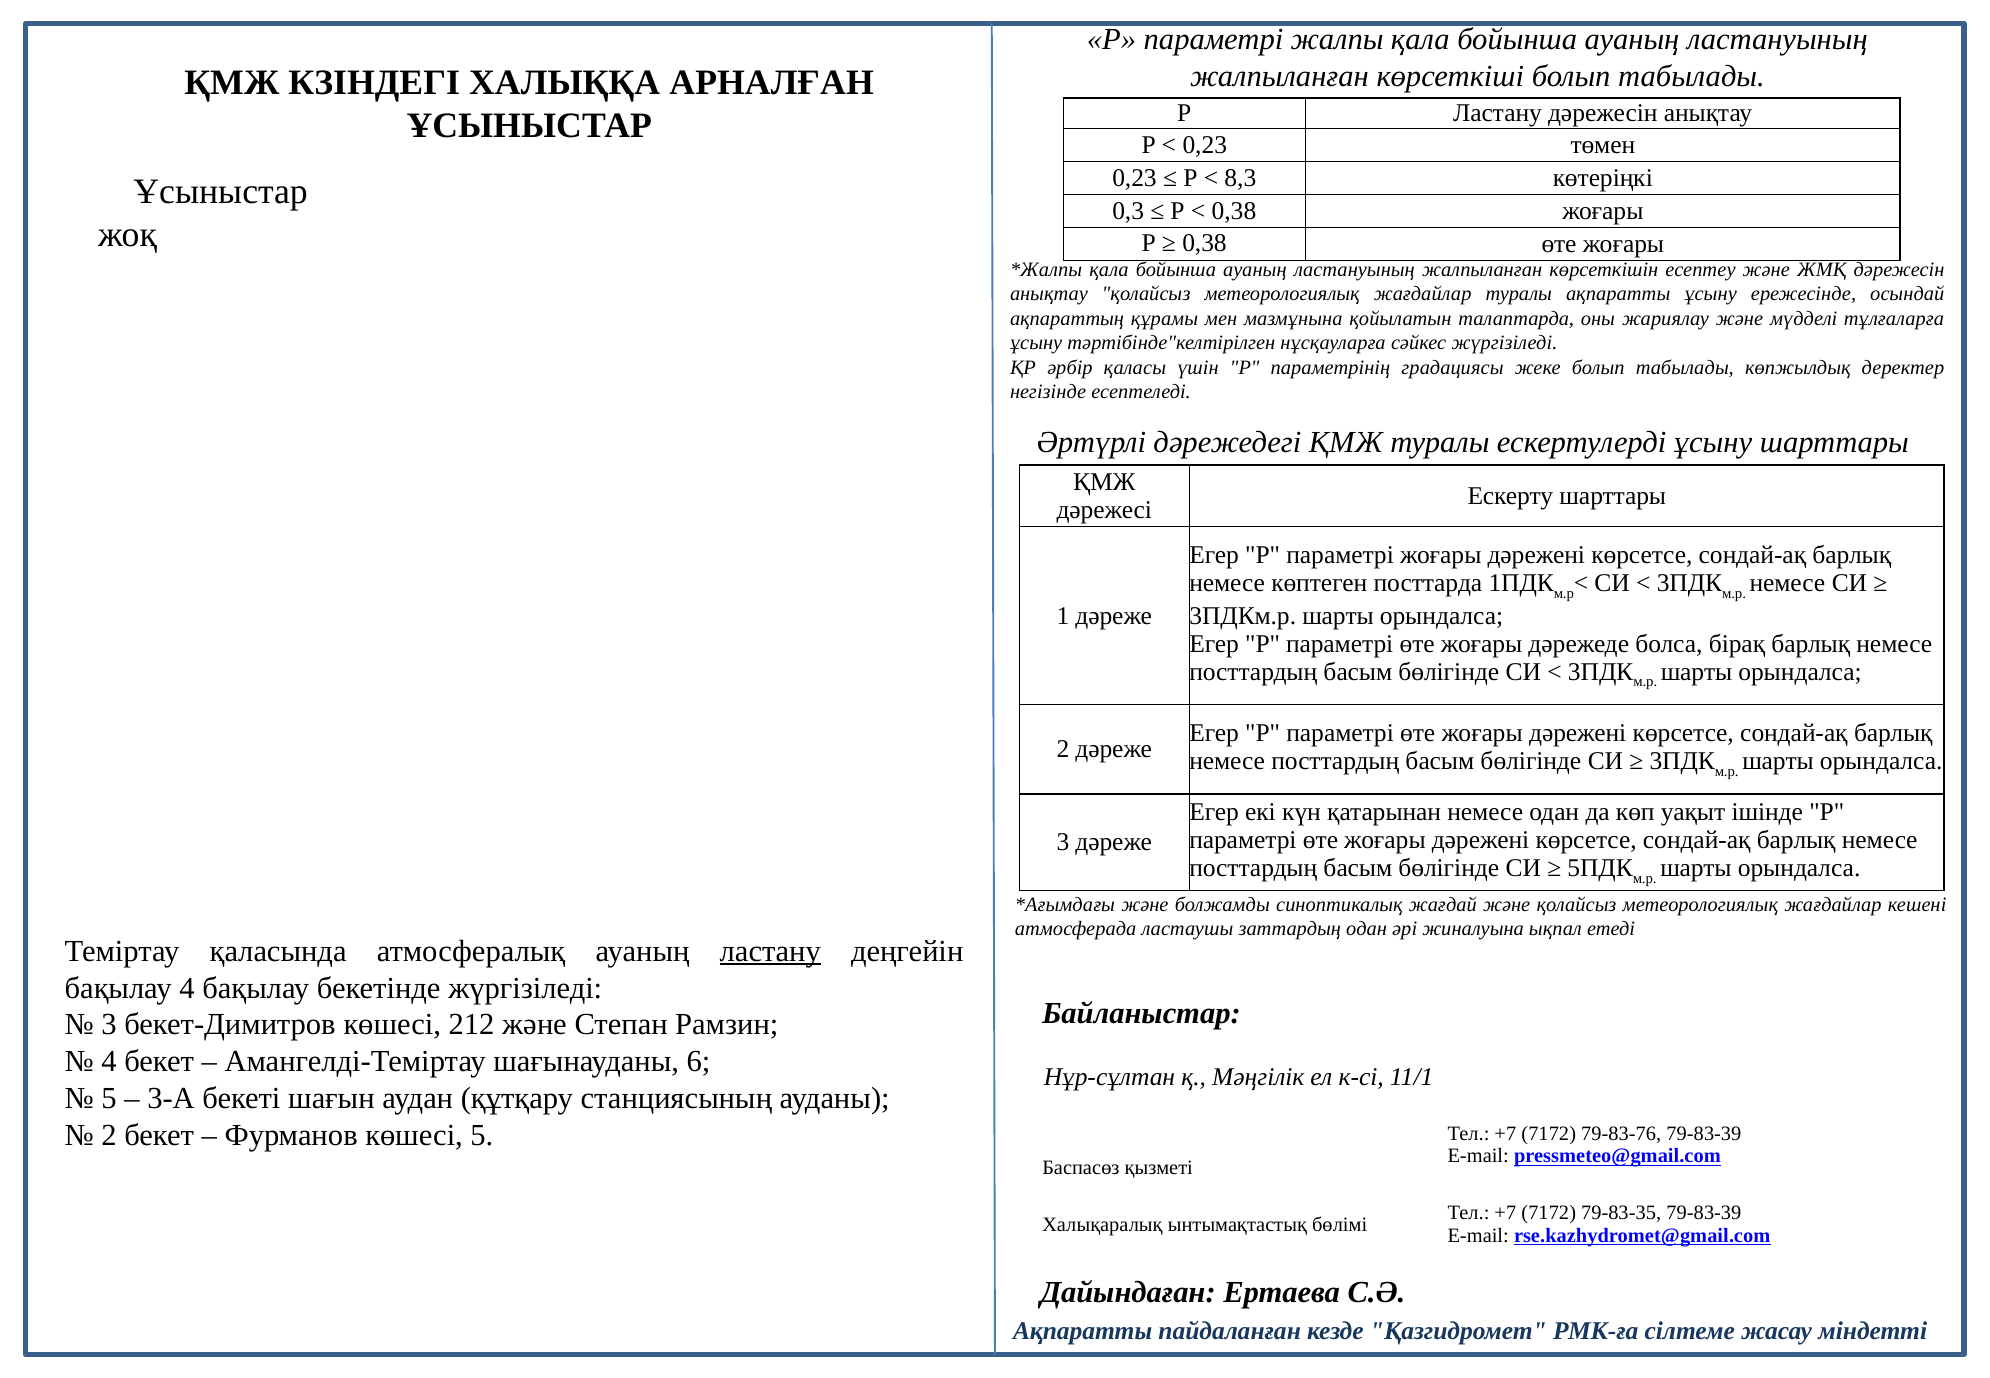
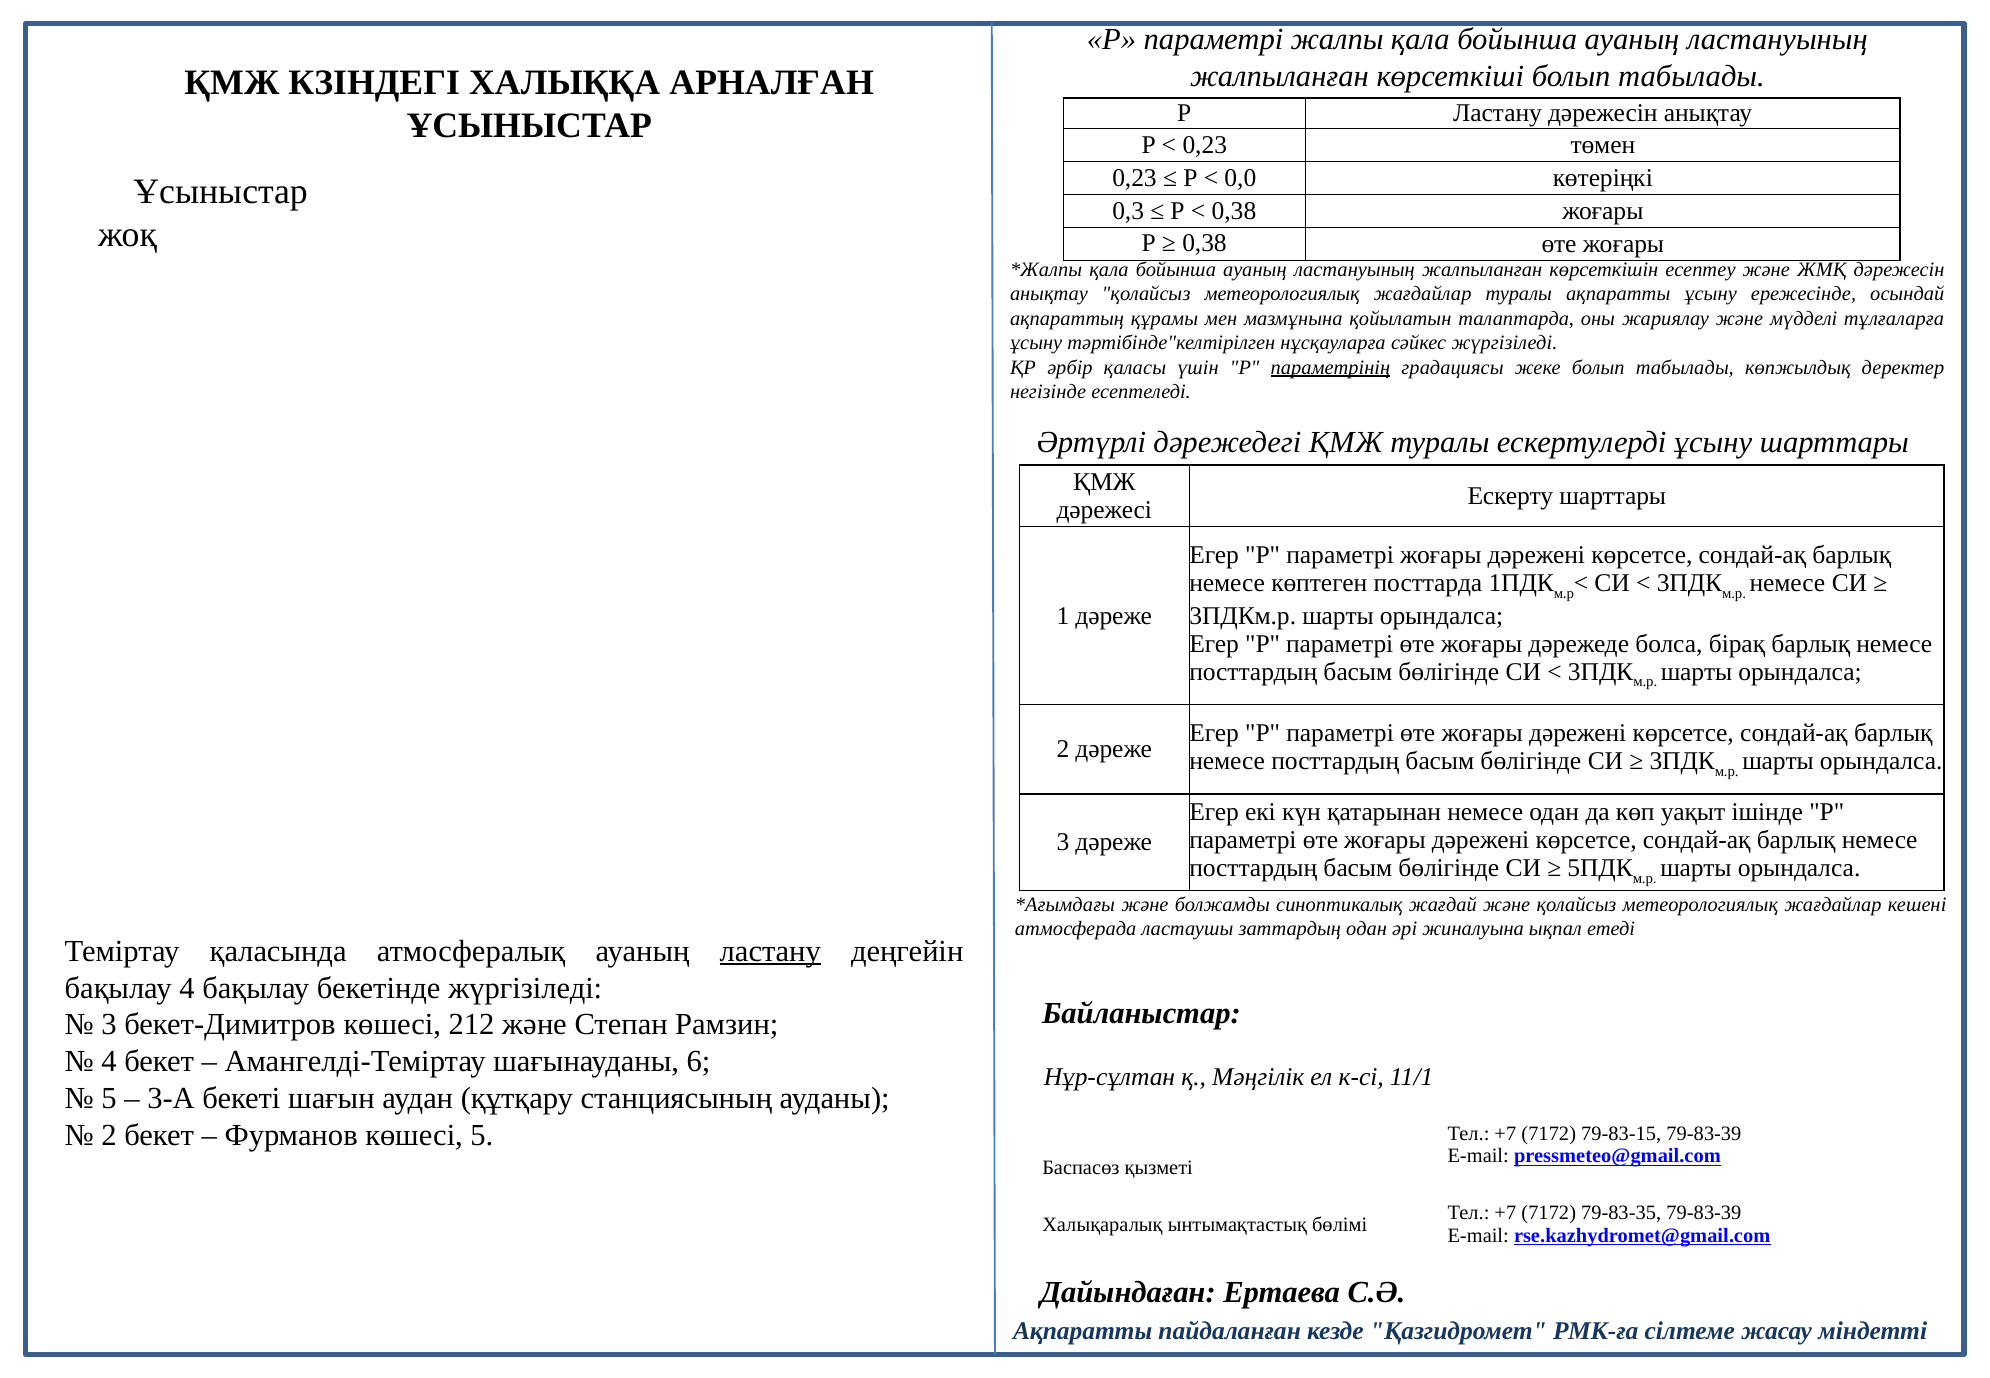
8,3: 8,3 -> 0,0
параметрінің underline: none -> present
79-83-76: 79-83-76 -> 79-83-15
